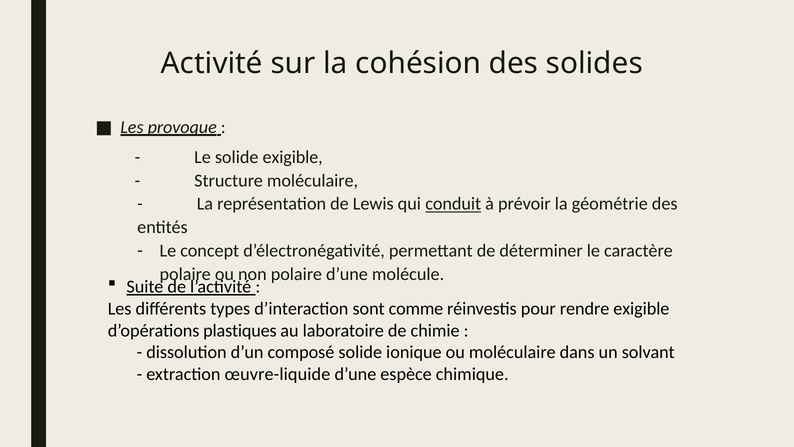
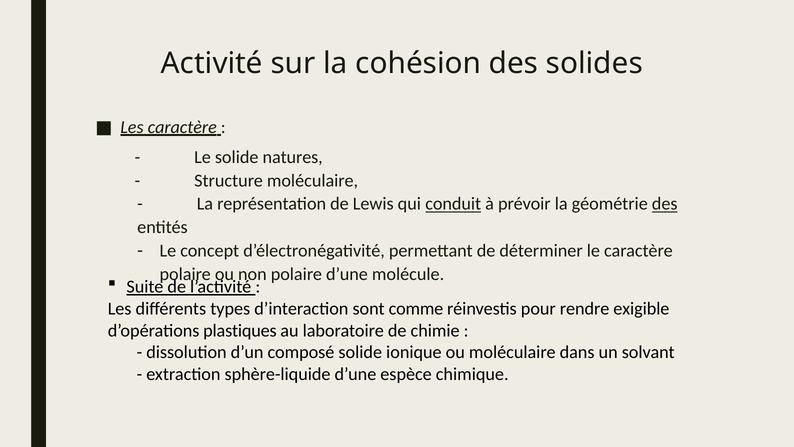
Les provoque: provoque -> caractère
solide exigible: exigible -> natures
des at (665, 204) underline: none -> present
œuvre-liquide: œuvre-liquide -> sphère-liquide
